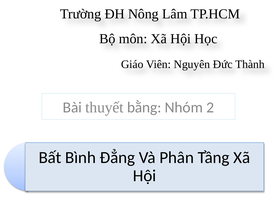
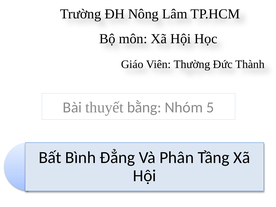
Nguyên: Nguyên -> Thường
2: 2 -> 5
